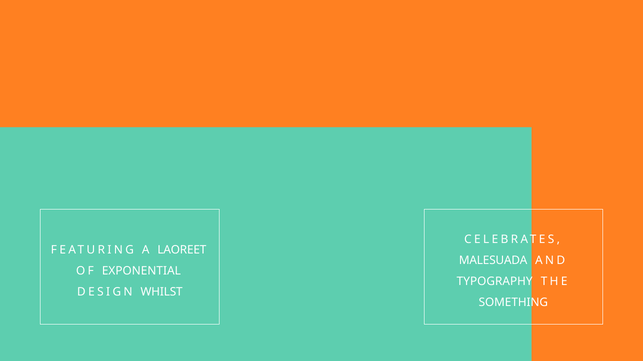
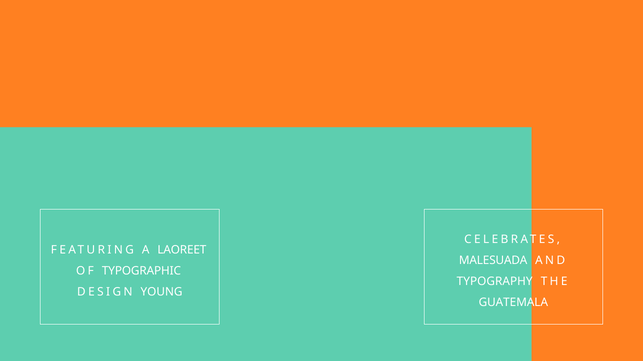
EXPONENTIAL: EXPONENTIAL -> TYPOGRAPHIC
WHILST: WHILST -> YOUNG
SOMETHING: SOMETHING -> GUATEMALA
